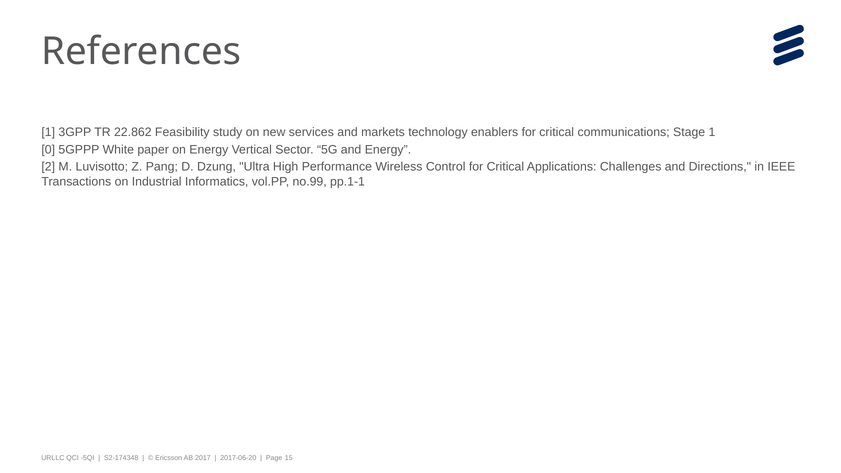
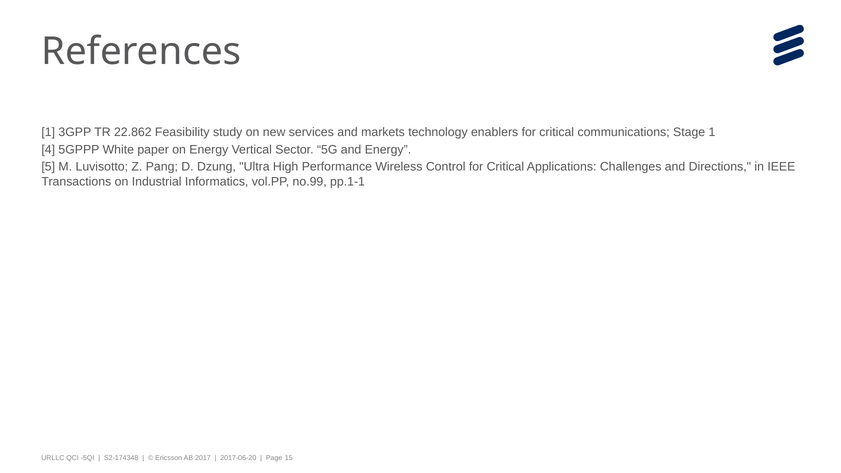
0: 0 -> 4
2: 2 -> 5
